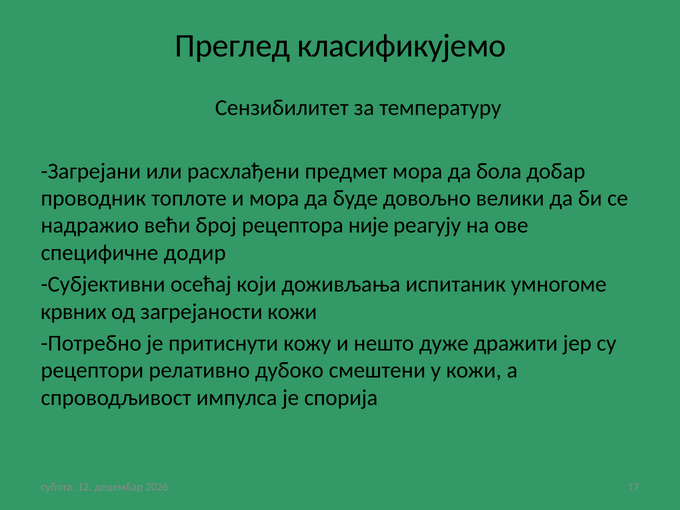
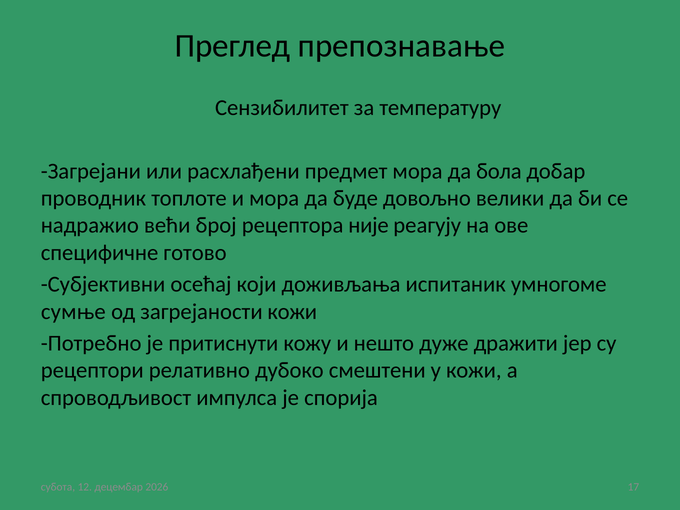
класификујемо: класификујемо -> препознавање
додир: додир -> готово
крвних: крвних -> сумње
